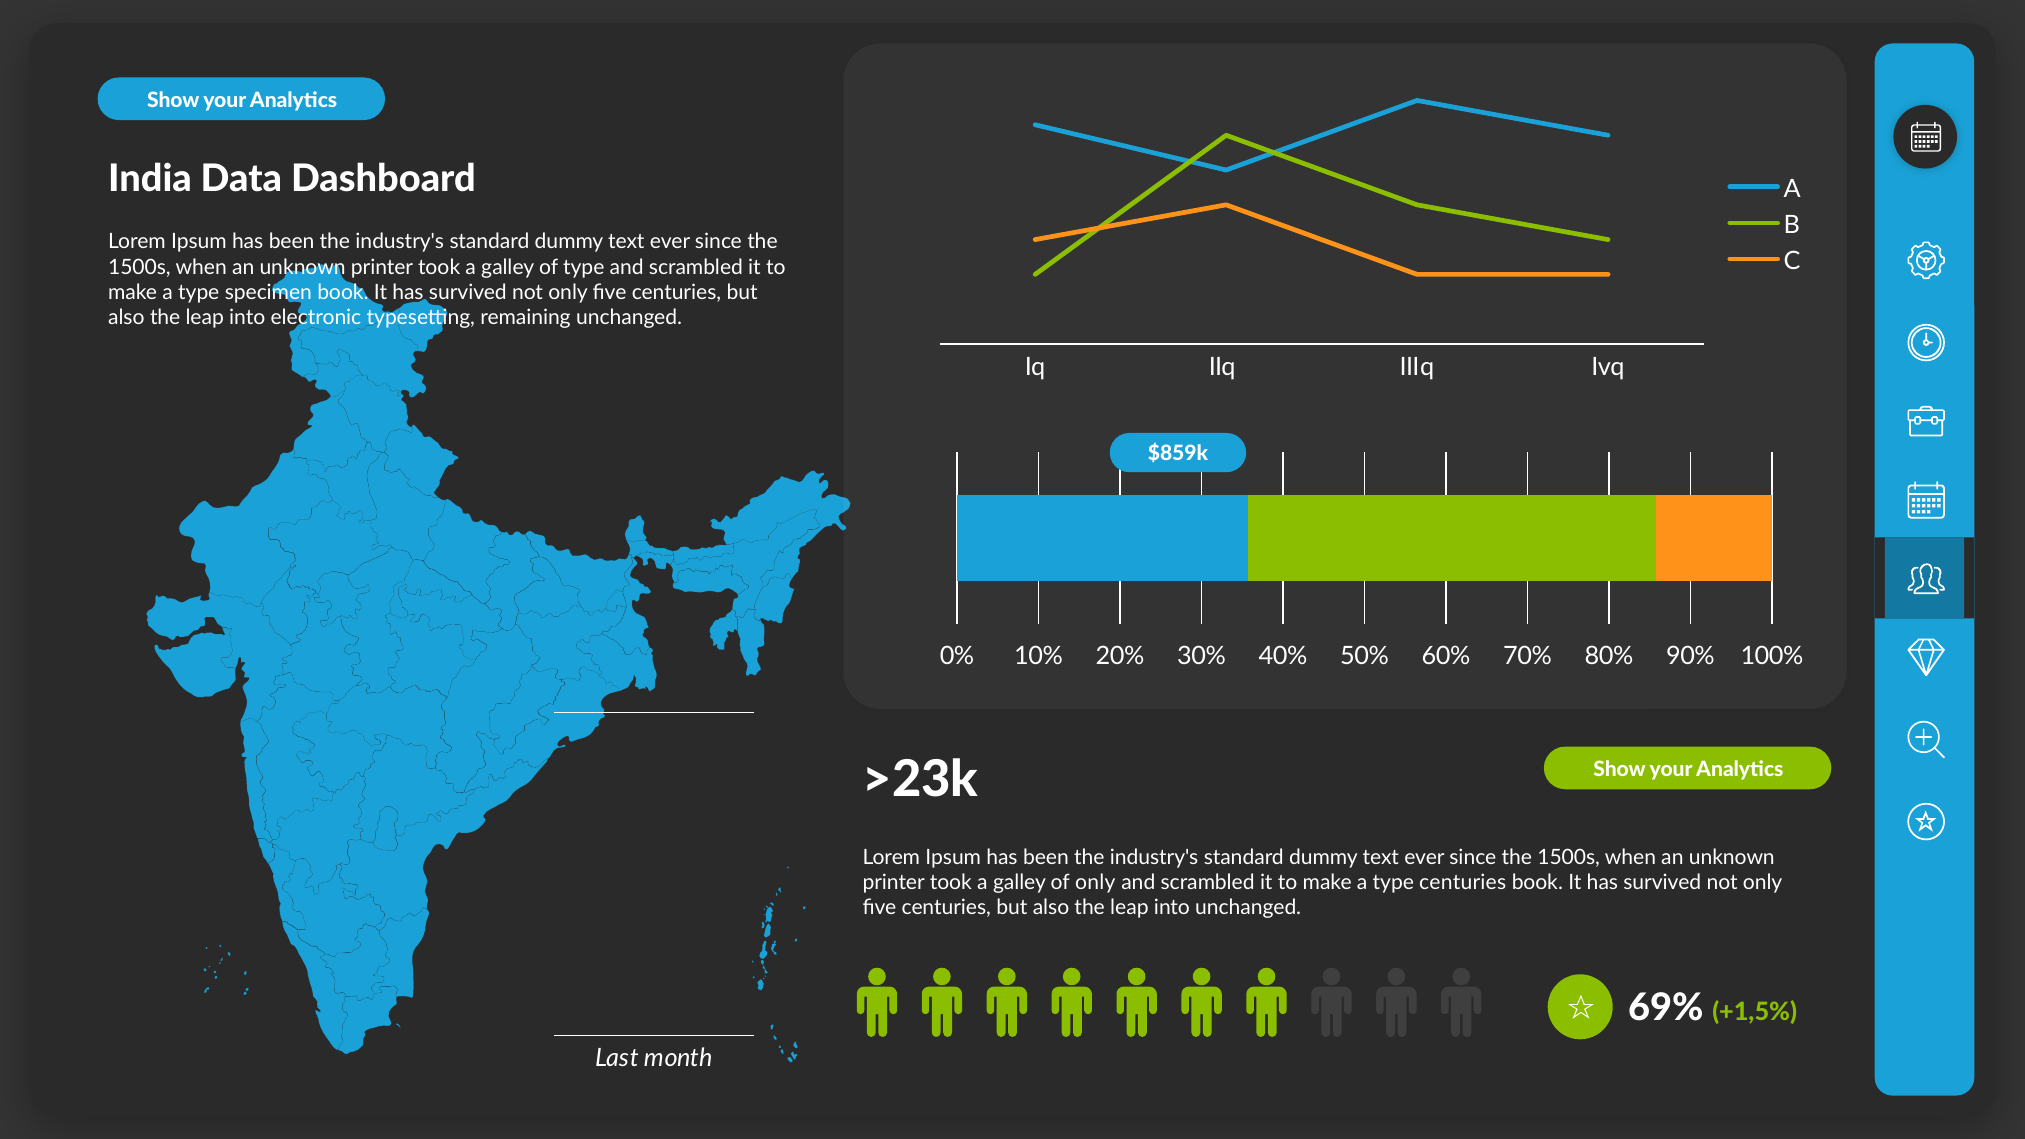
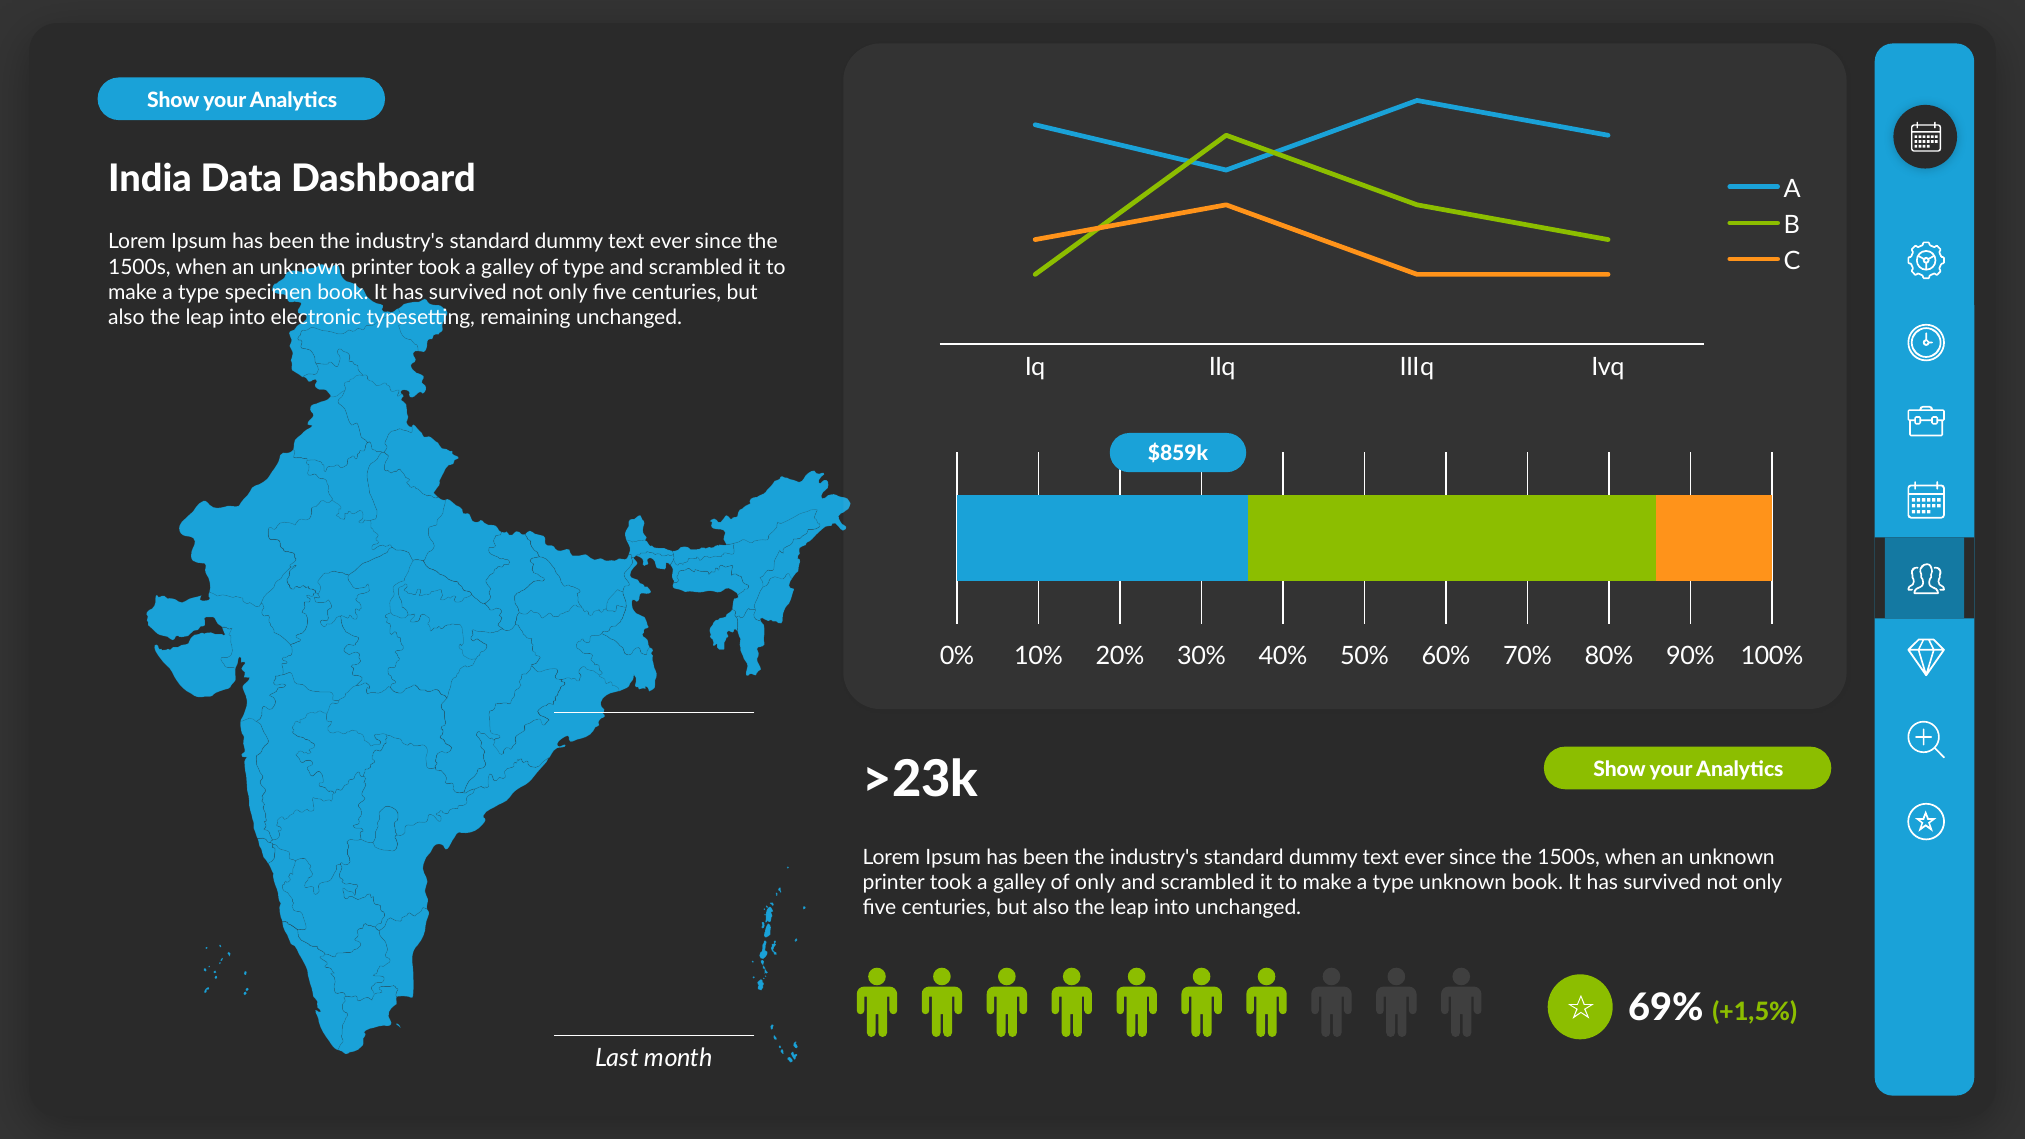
type centuries: centuries -> unknown
